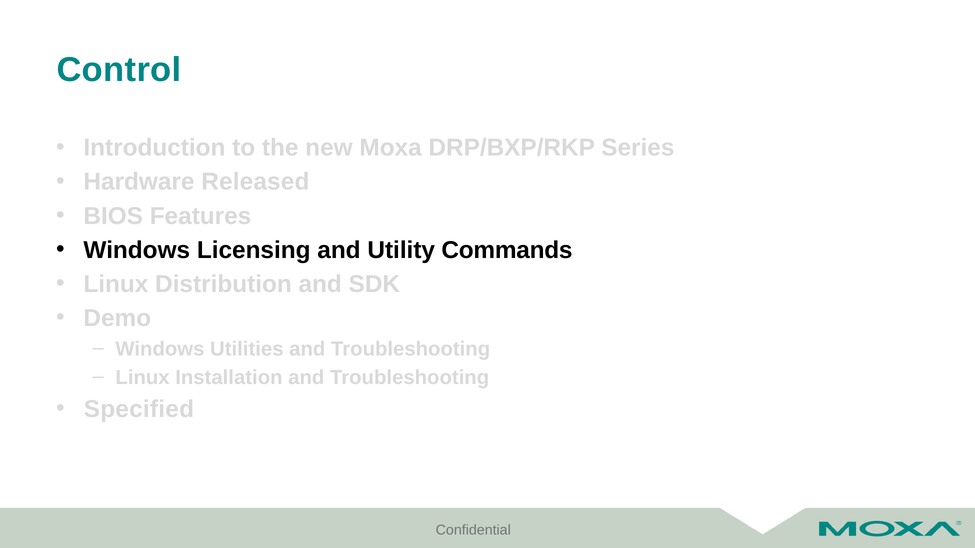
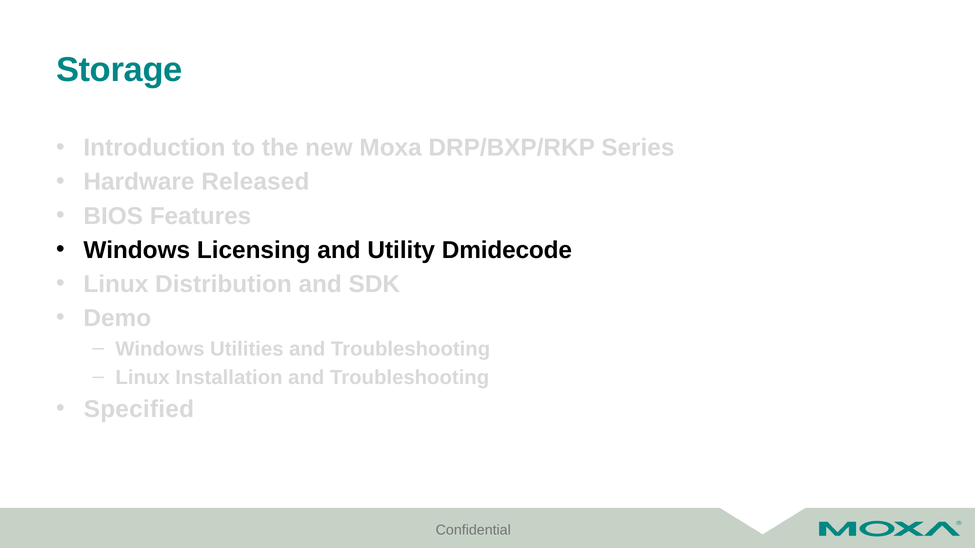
Control: Control -> Storage
Commands: Commands -> Dmidecode
